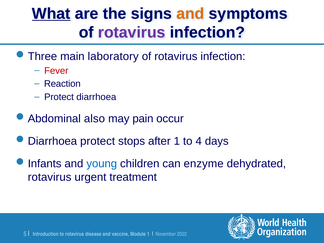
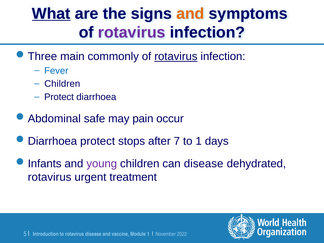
laboratory: laboratory -> commonly
rotavirus at (176, 56) underline: none -> present
Fever colour: red -> blue
Reaction at (62, 84): Reaction -> Children
also: also -> safe
after 1: 1 -> 7
to 4: 4 -> 1
young colour: blue -> purple
can enzyme: enzyme -> disease
